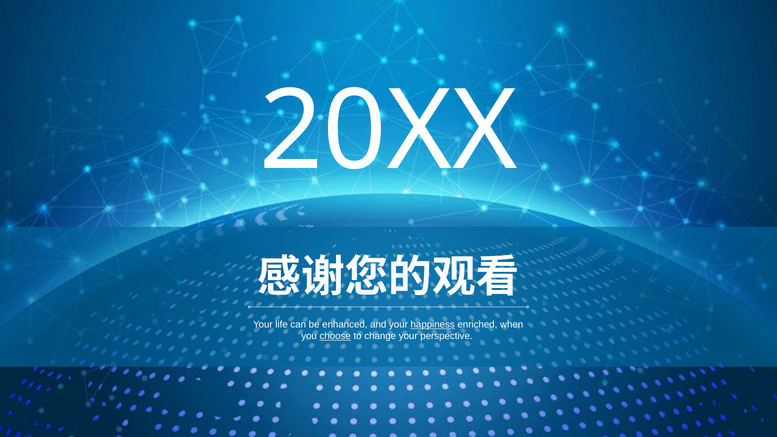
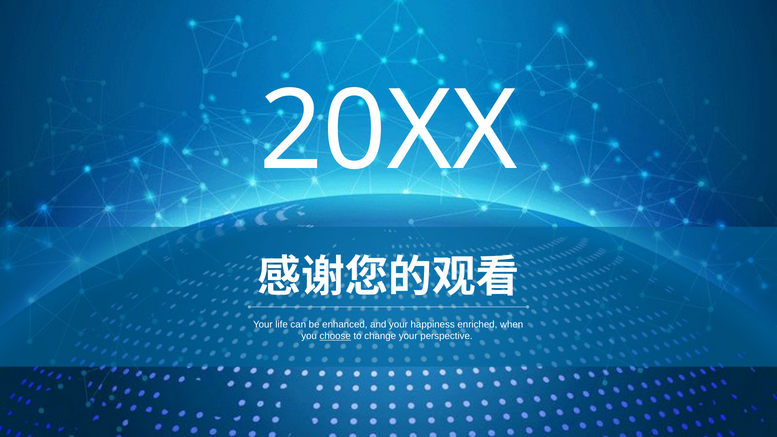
happiness underline: present -> none
